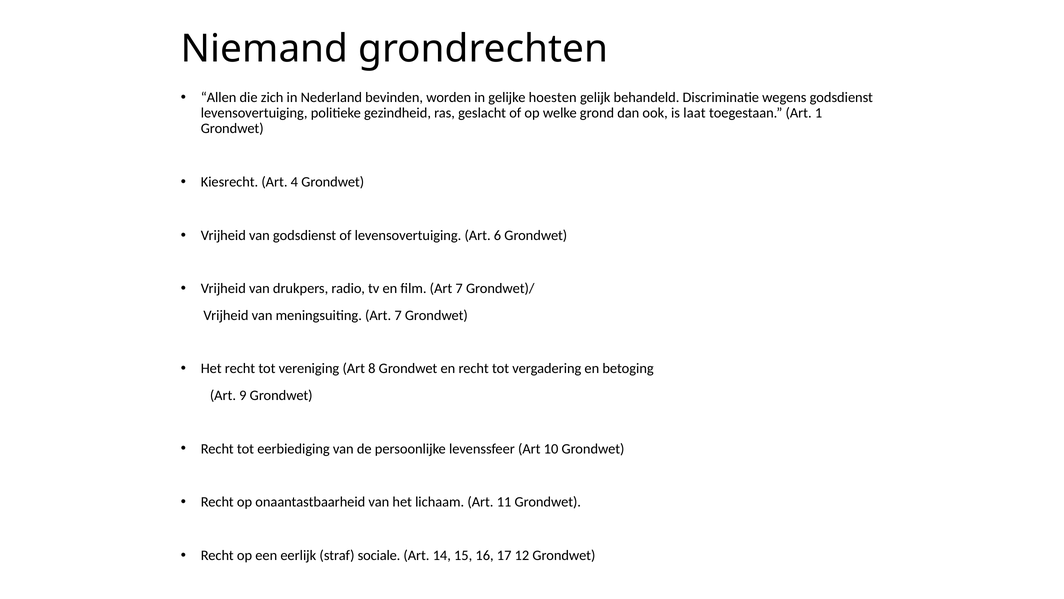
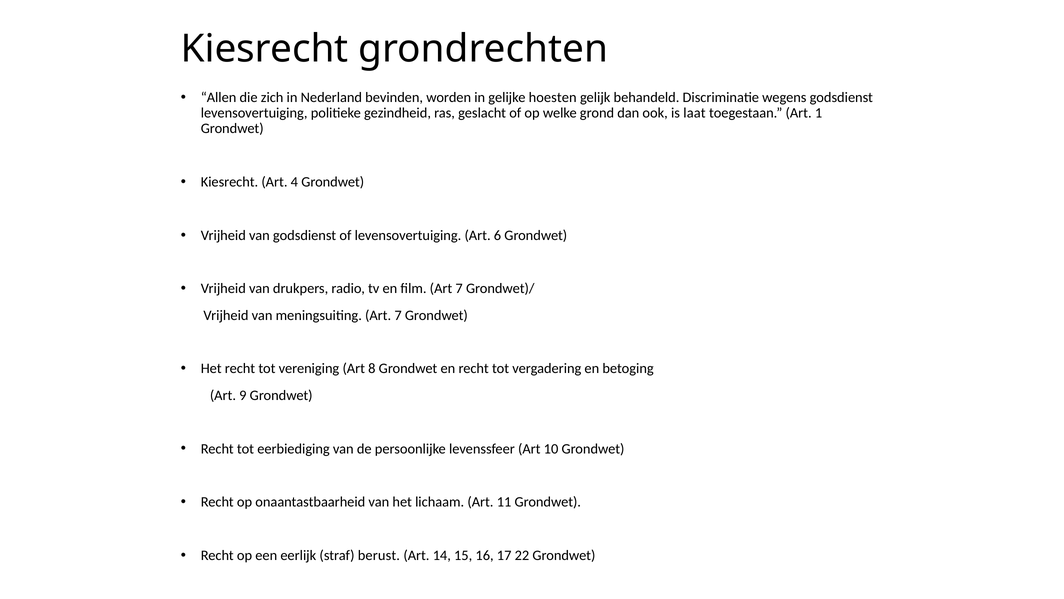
Niemand at (265, 49): Niemand -> Kiesrecht
sociale: sociale -> berust
12: 12 -> 22
